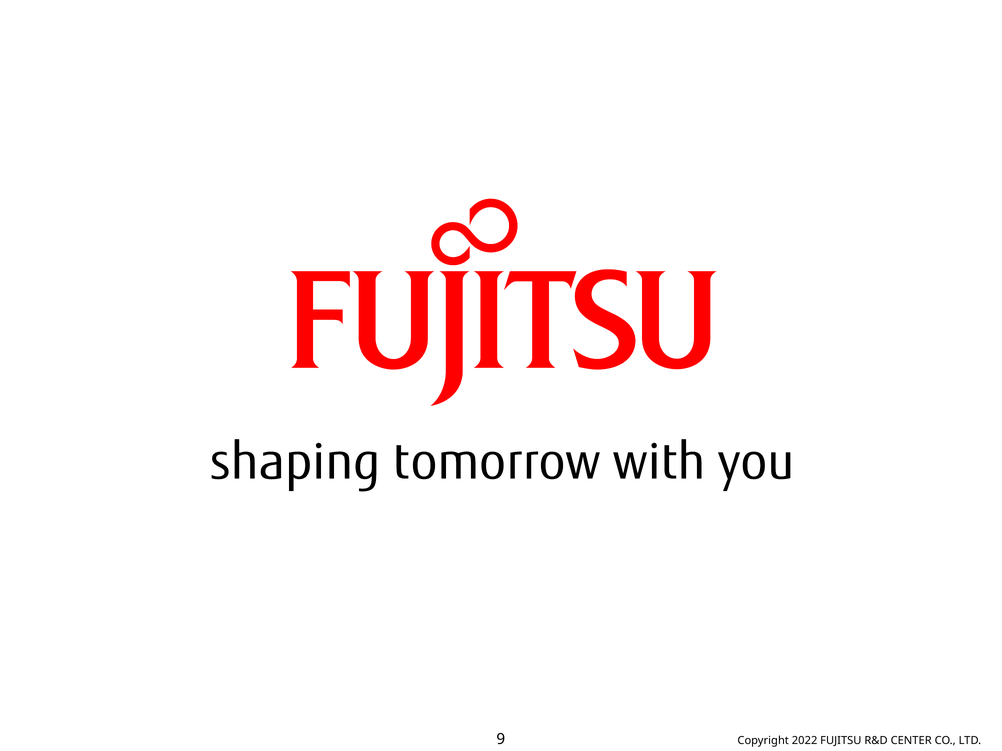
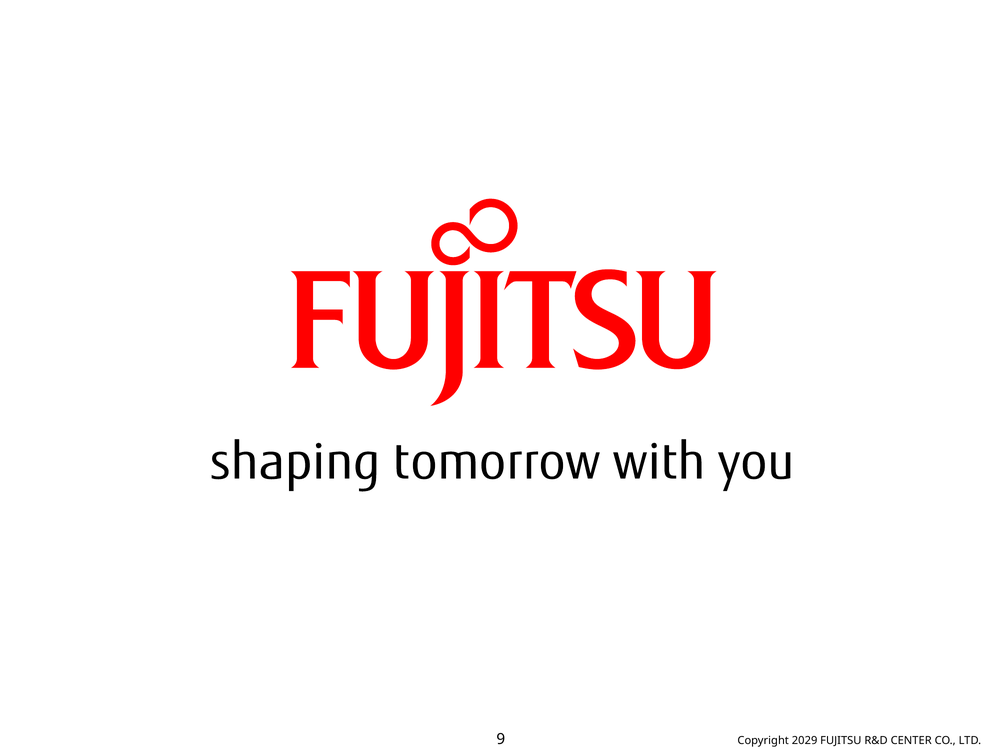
2022: 2022 -> 2029
